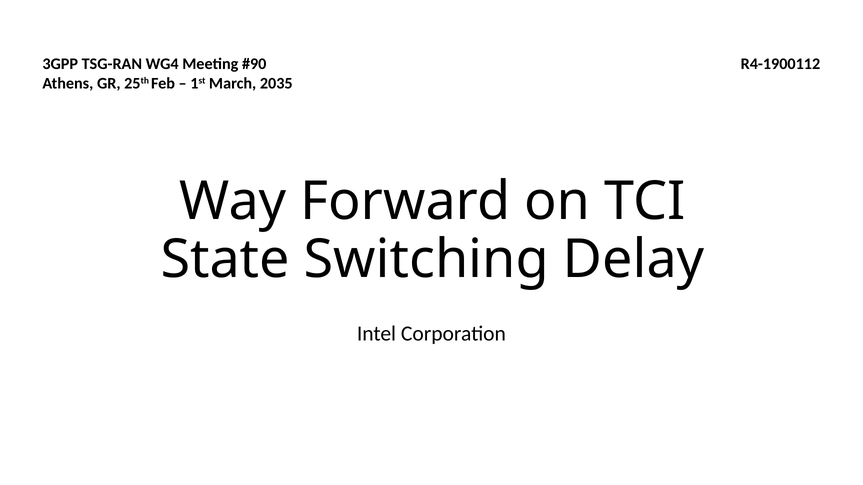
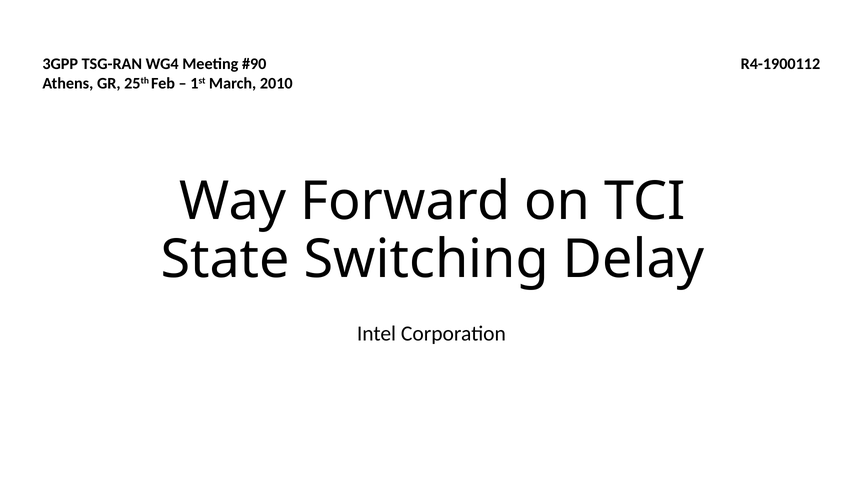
2035: 2035 -> 2010
